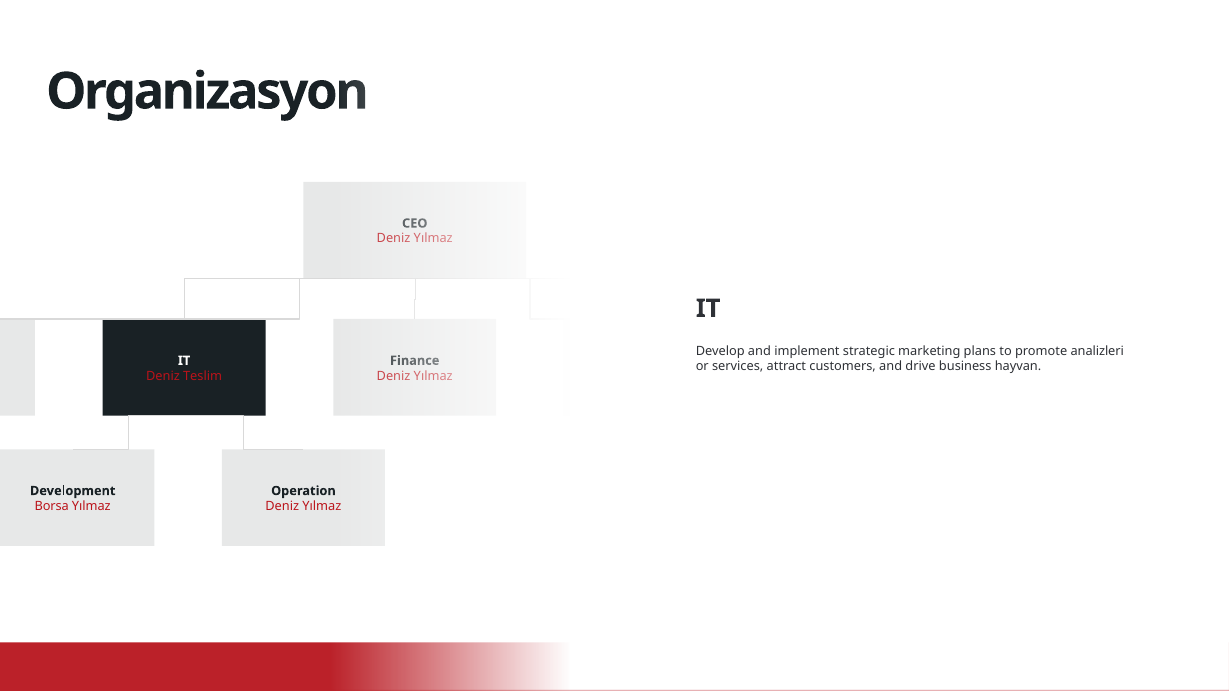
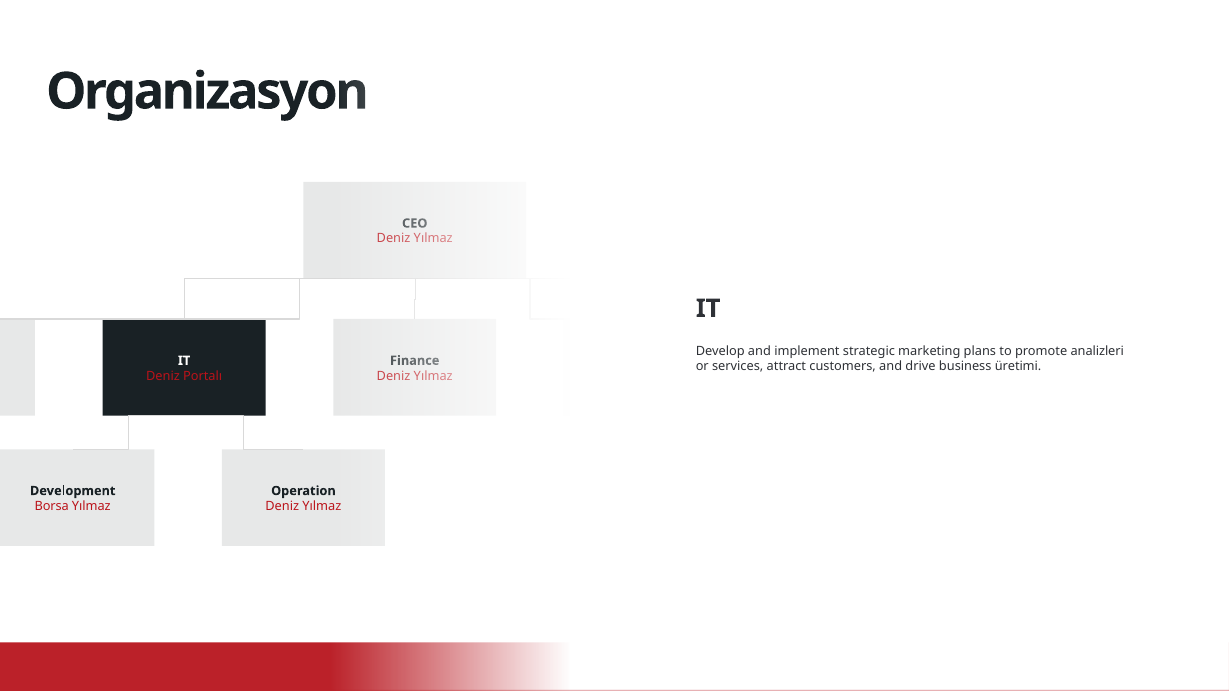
hayvan: hayvan -> üretimi
Teslim: Teslim -> Portalı
